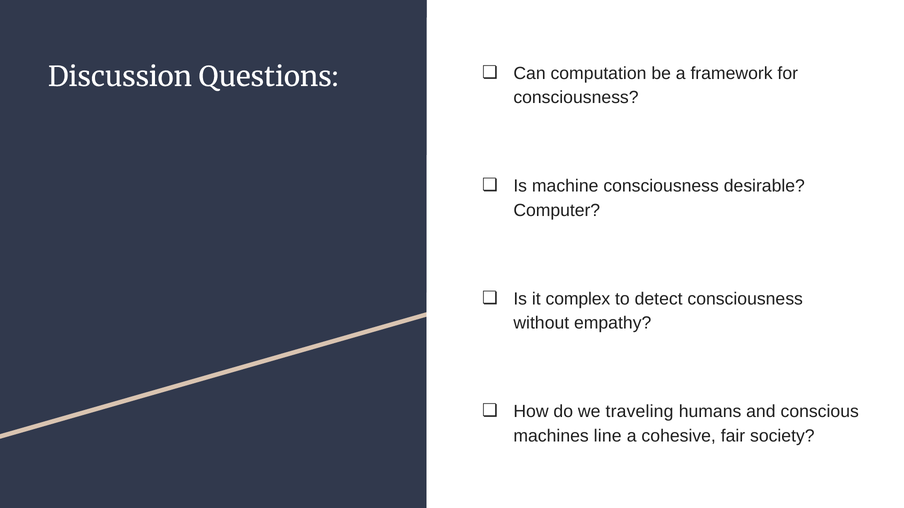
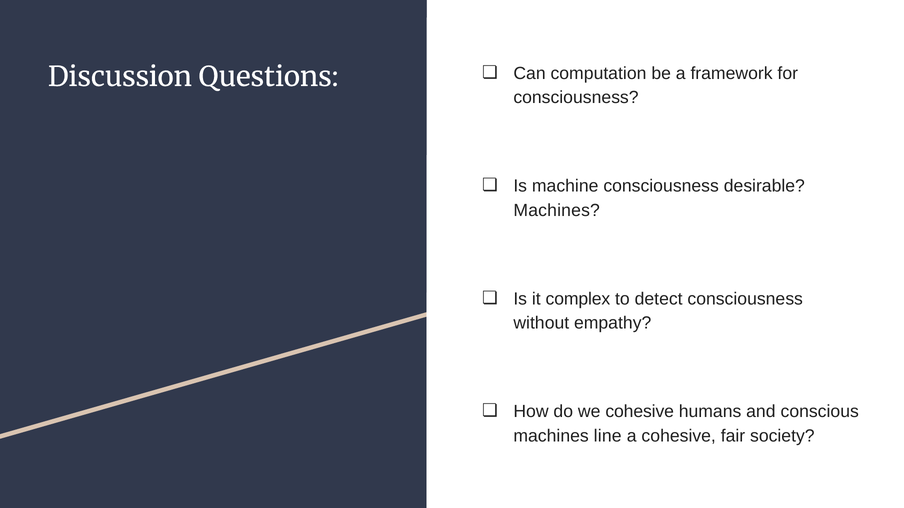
Computer at (557, 211): Computer -> Machines
we traveling: traveling -> cohesive
